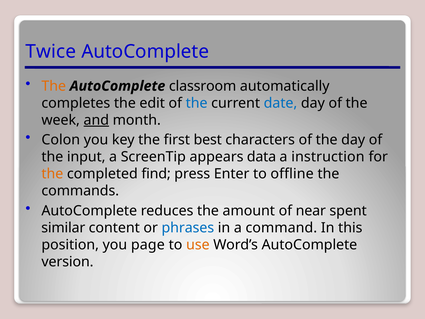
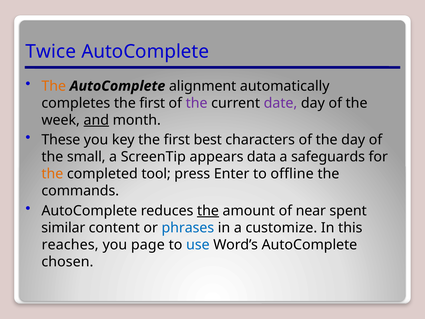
classroom: classroom -> alignment
completes the edit: edit -> first
the at (197, 103) colour: blue -> purple
date colour: blue -> purple
Colon: Colon -> These
input: input -> small
instruction: instruction -> safeguards
find: find -> tool
the at (208, 211) underline: none -> present
command: command -> customize
position: position -> reaches
use colour: orange -> blue
version: version -> chosen
